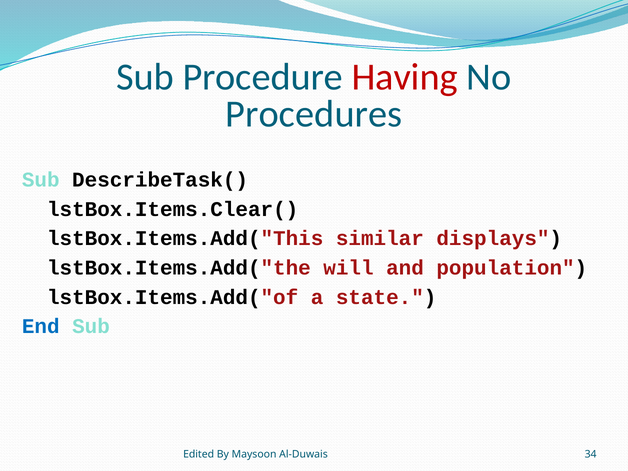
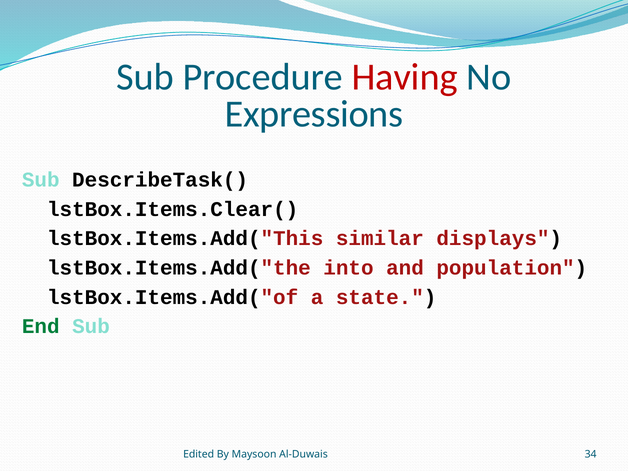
Procedures: Procedures -> Expressions
will: will -> into
End colour: blue -> green
